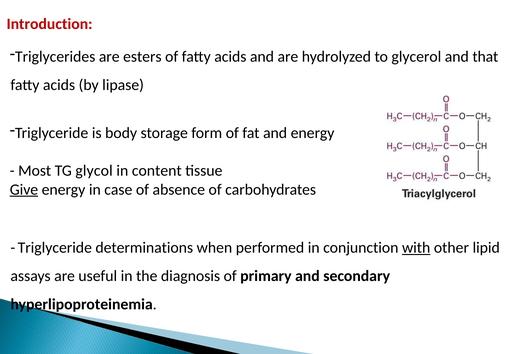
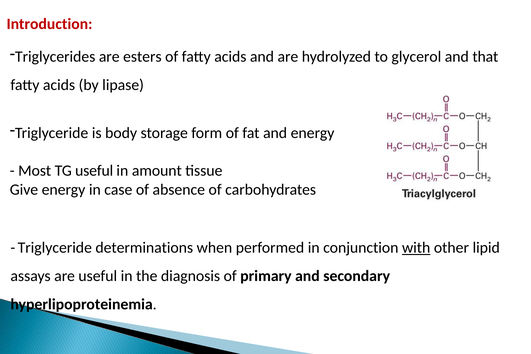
TG glycol: glycol -> useful
content: content -> amount
Give underline: present -> none
